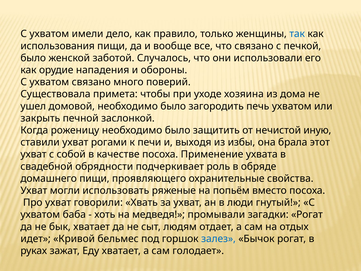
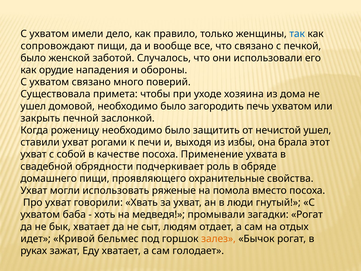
использования: использования -> сопровождают
нечистой иную: иную -> ушел
попьём: попьём -> помола
залез colour: blue -> orange
